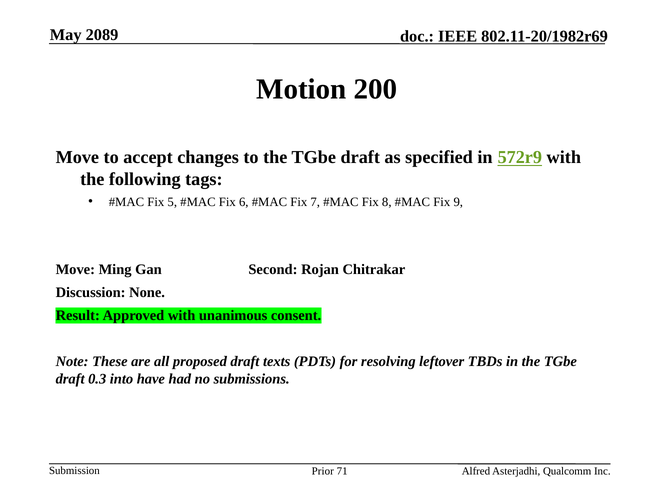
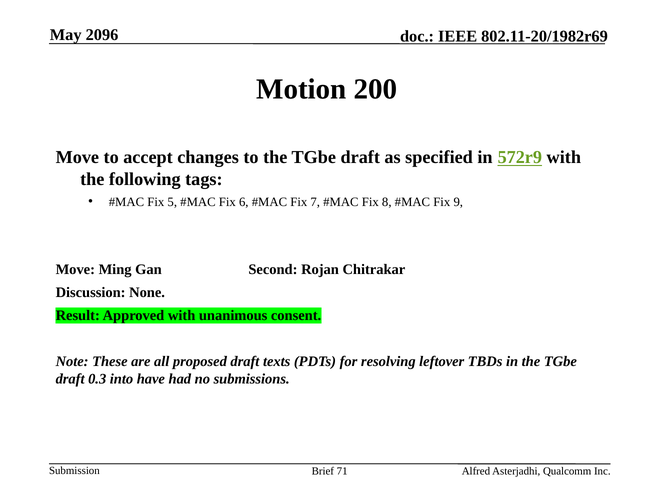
2089: 2089 -> 2096
Prior: Prior -> Brief
